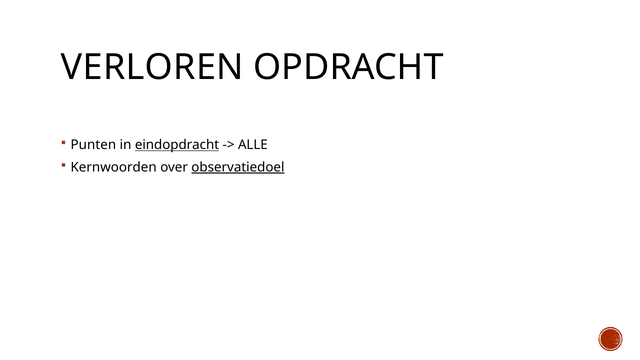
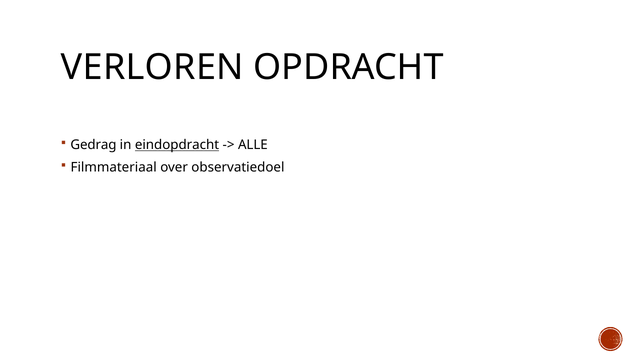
Punten: Punten -> Gedrag
Kernwoorden: Kernwoorden -> Filmmateriaal
observatiedoel underline: present -> none
